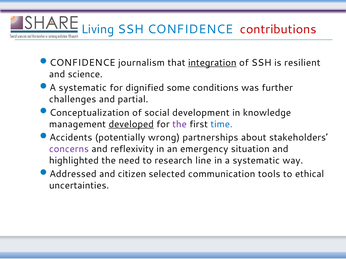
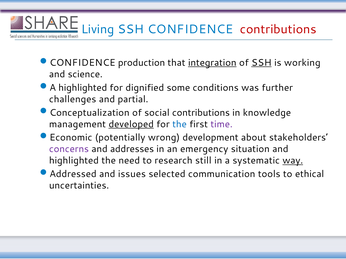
journalism: journalism -> production
SSH at (261, 63) underline: none -> present
resilient: resilient -> working
systematic at (83, 88): systematic -> highlighted
social development: development -> contributions
the at (180, 124) colour: purple -> blue
time colour: blue -> purple
Accidents: Accidents -> Economic
partnerships: partnerships -> development
reflexivity: reflexivity -> addresses
line: line -> still
way underline: none -> present
citizen: citizen -> issues
